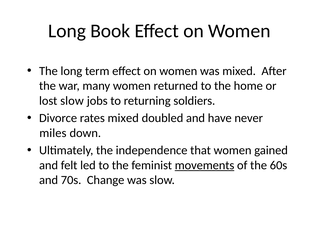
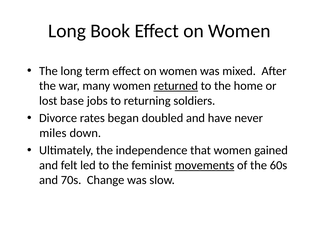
returned underline: none -> present
lost slow: slow -> base
rates mixed: mixed -> began
